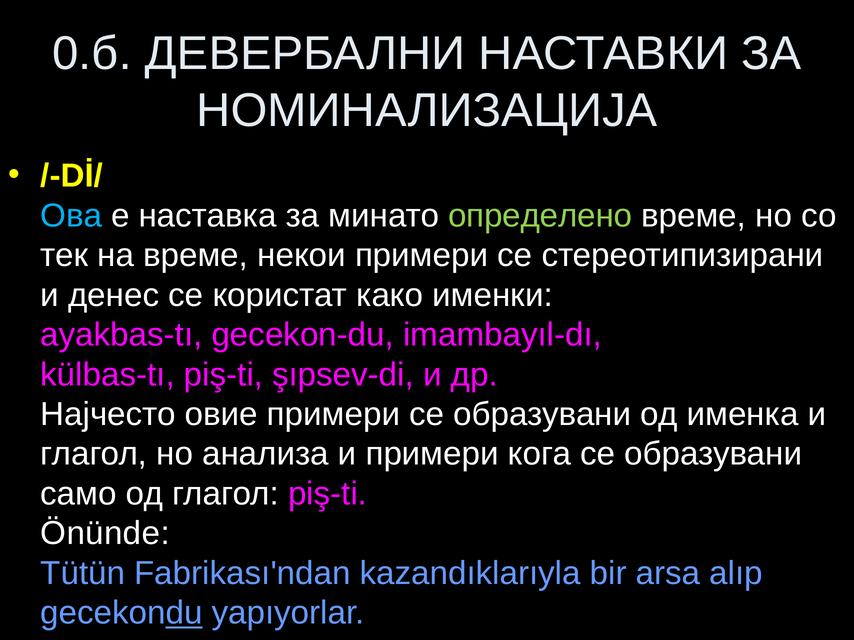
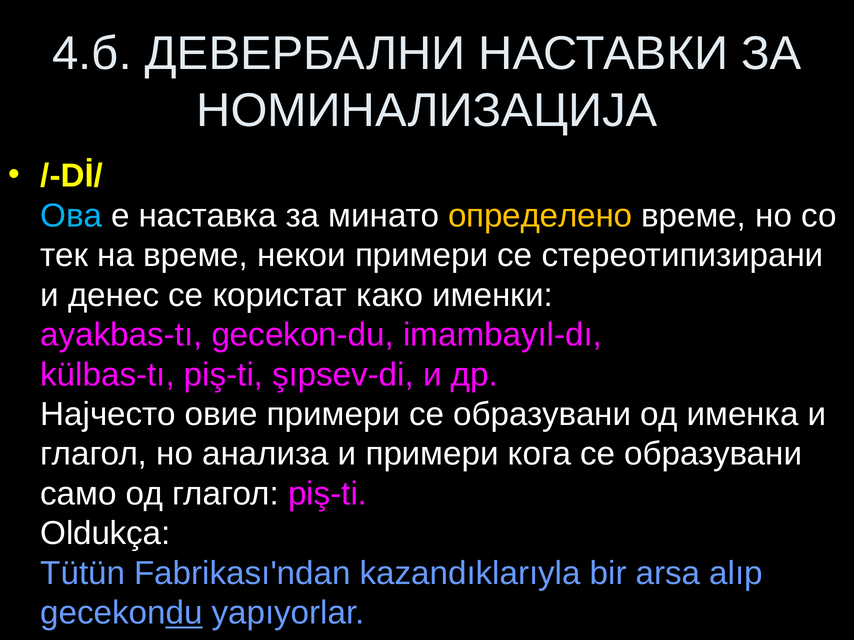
0.б: 0.б -> 4.б
определено colour: light green -> yellow
Önünde: Önünde -> Oldukça
